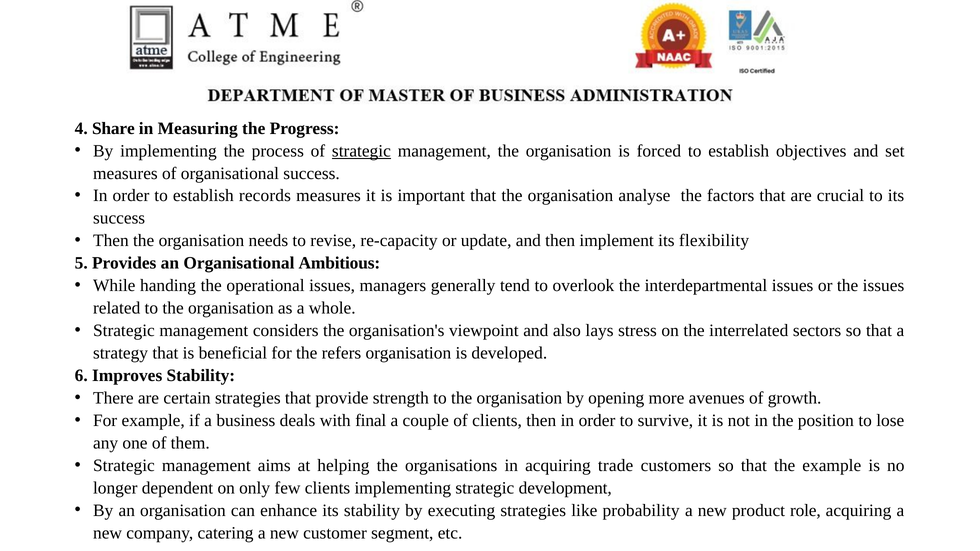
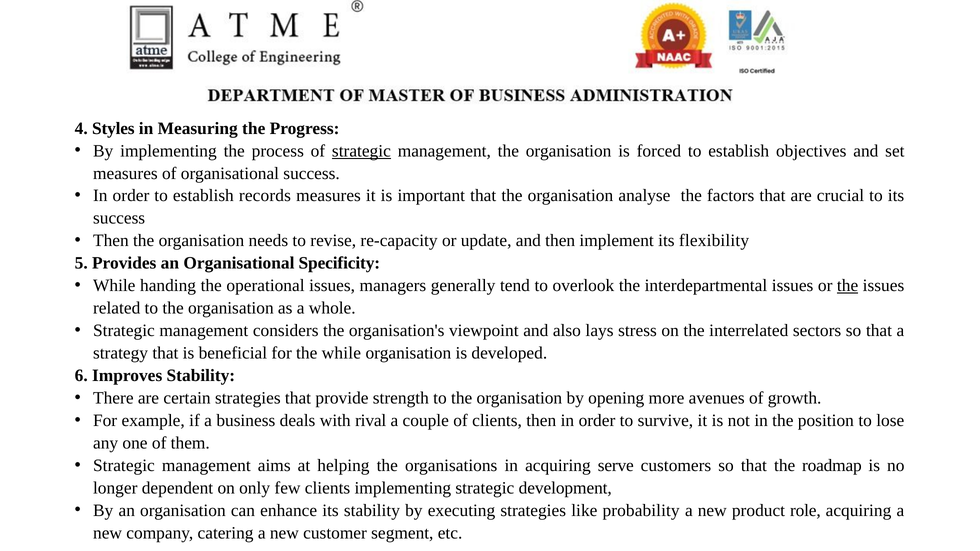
Share: Share -> Styles
Ambitious: Ambitious -> Specificity
the at (848, 286) underline: none -> present
the refers: refers -> while
final: final -> rival
trade: trade -> serve
the example: example -> roadmap
